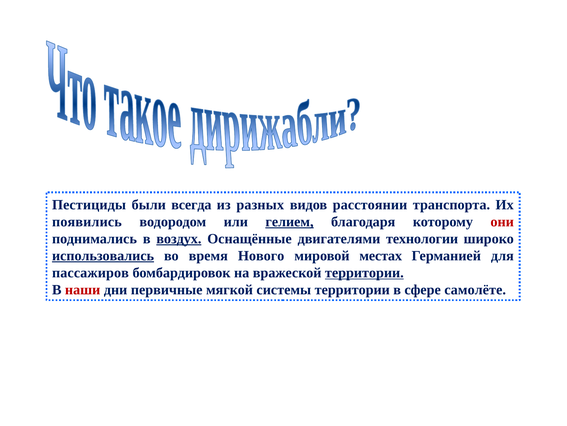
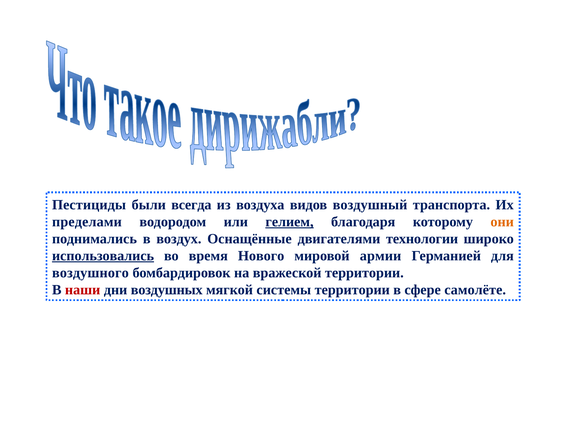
разных: разных -> воздуха
расстоянии: расстоянии -> воздушный
появились: появились -> пределами
они colour: red -> orange
воздух underline: present -> none
местах: местах -> армии
пассажиров: пассажиров -> воздушного
территории at (364, 272) underline: present -> none
первичные: первичные -> воздушных
